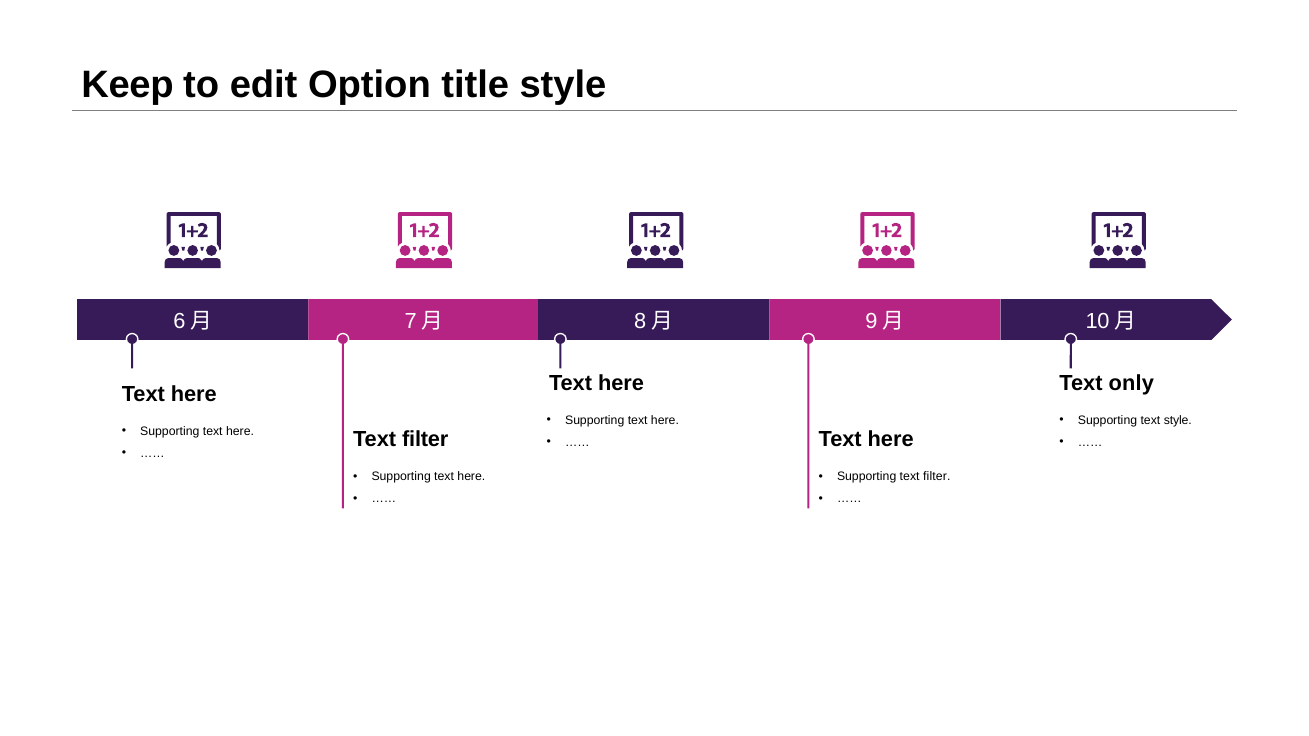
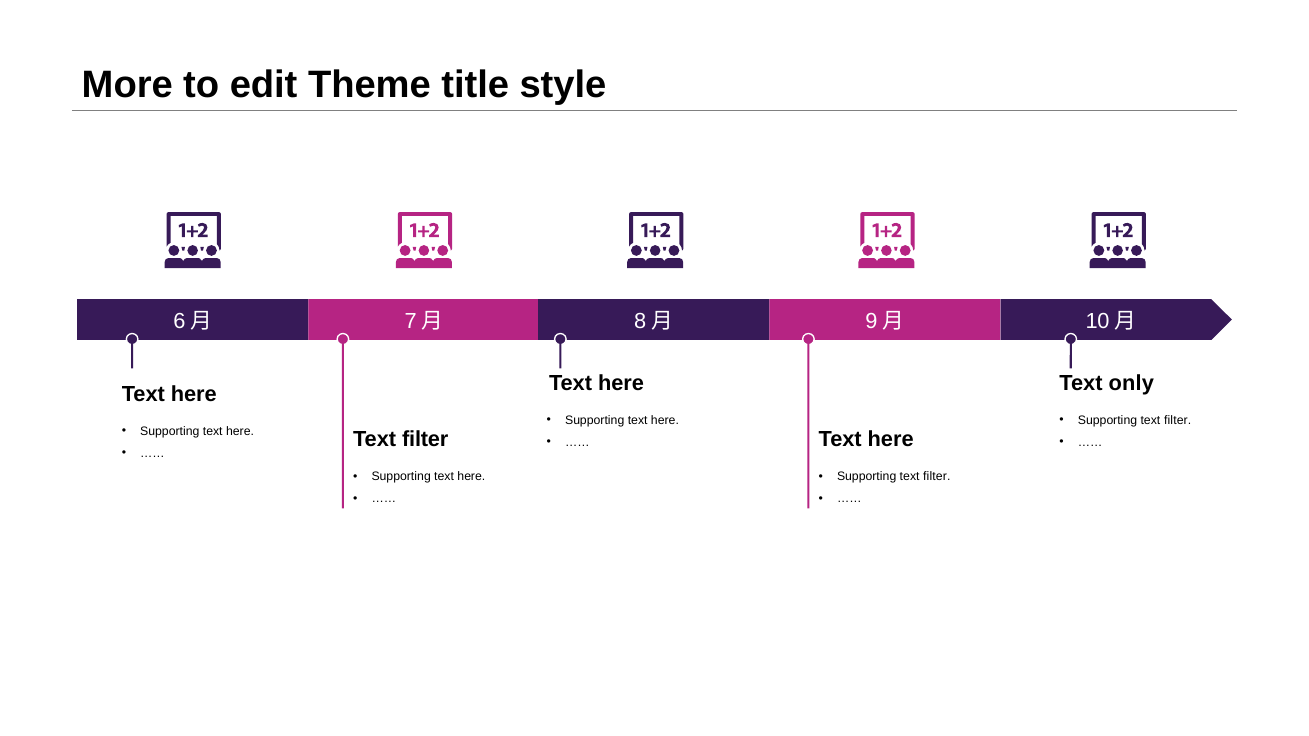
Keep: Keep -> More
Option: Option -> Theme
style at (1178, 420): style -> filter
